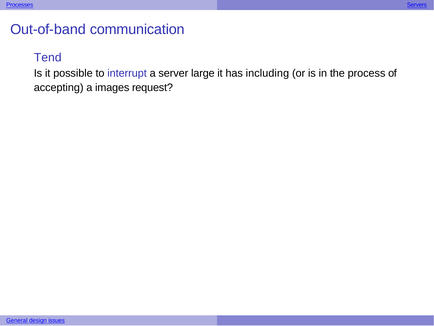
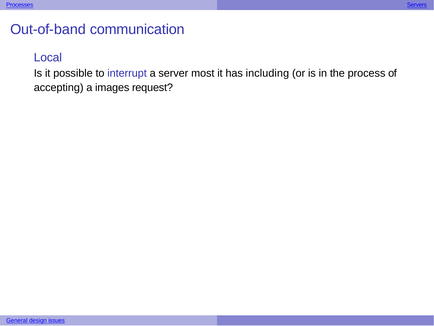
Tend: Tend -> Local
large: large -> most
